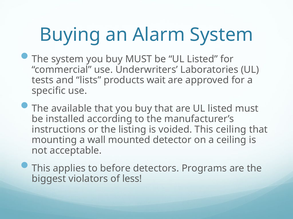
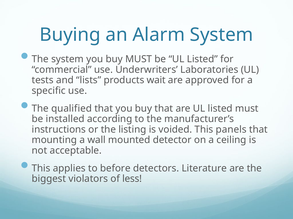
available: available -> qualified
This ceiling: ceiling -> panels
Programs: Programs -> Literature
